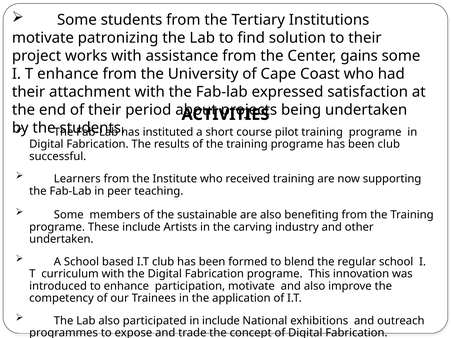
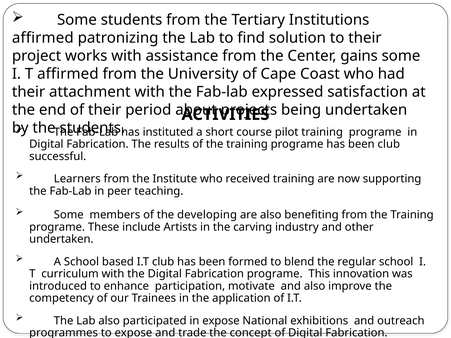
motivate at (43, 38): motivate -> affirmed
T enhance: enhance -> affirmed
sustainable: sustainable -> developing
in include: include -> expose
